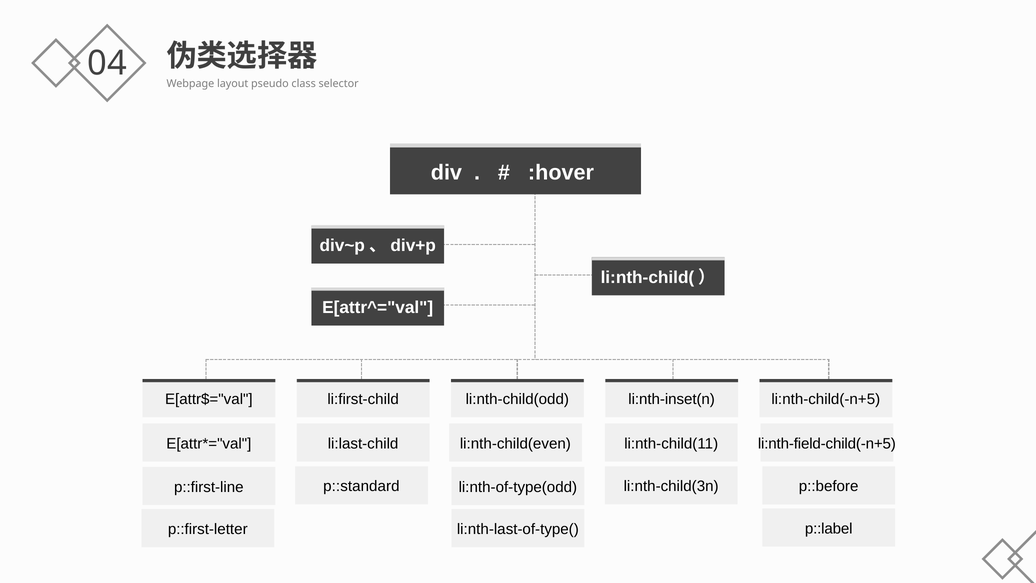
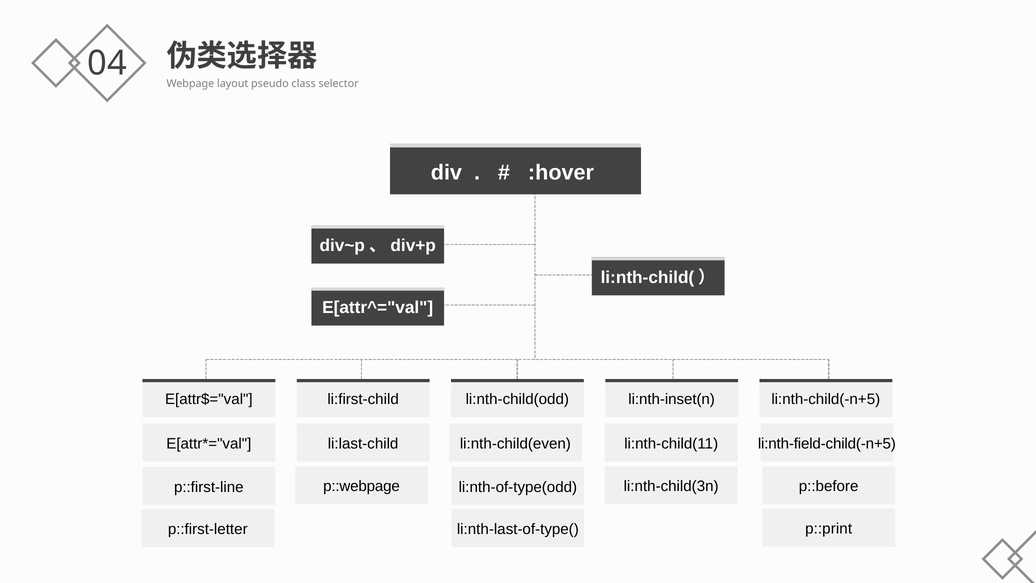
p::standard: p::standard -> p::webpage
p::label: p::label -> p::print
